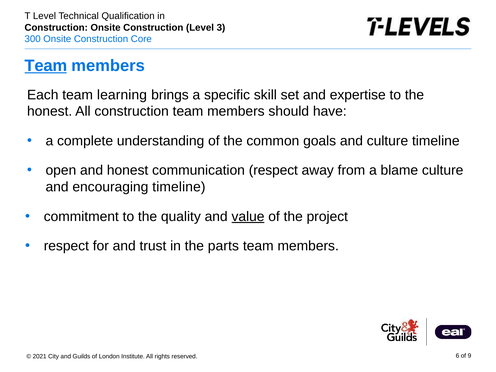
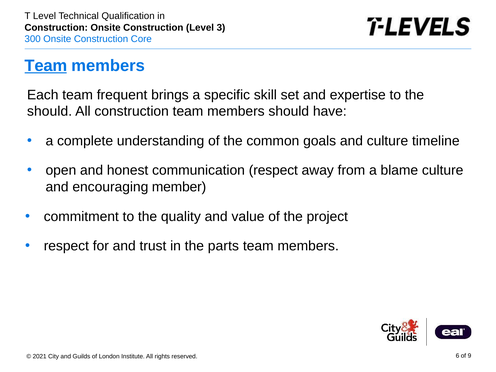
learning: learning -> frequent
honest at (50, 111): honest -> should
encouraging timeline: timeline -> member
value underline: present -> none
